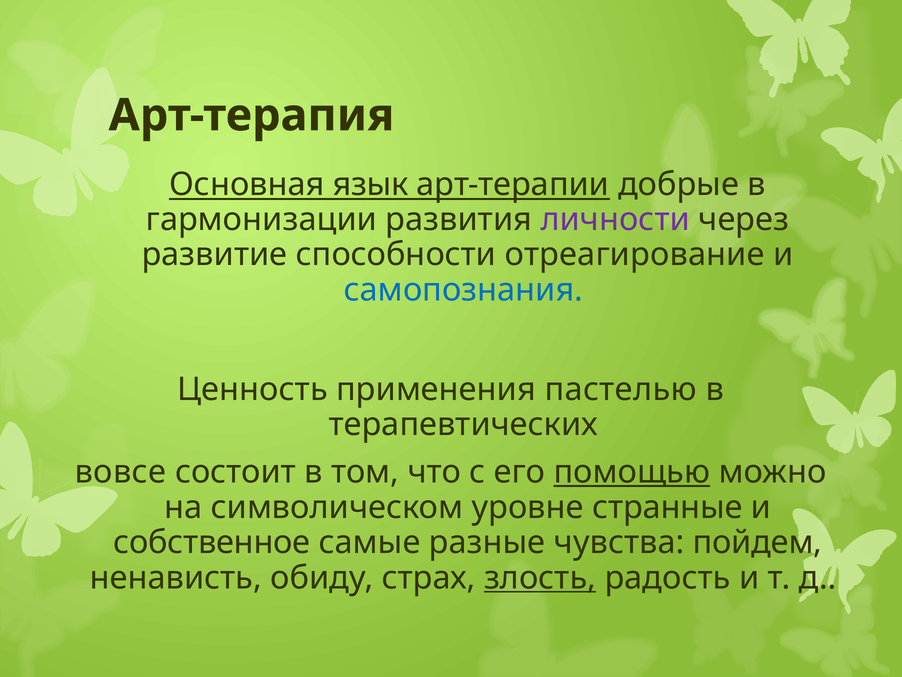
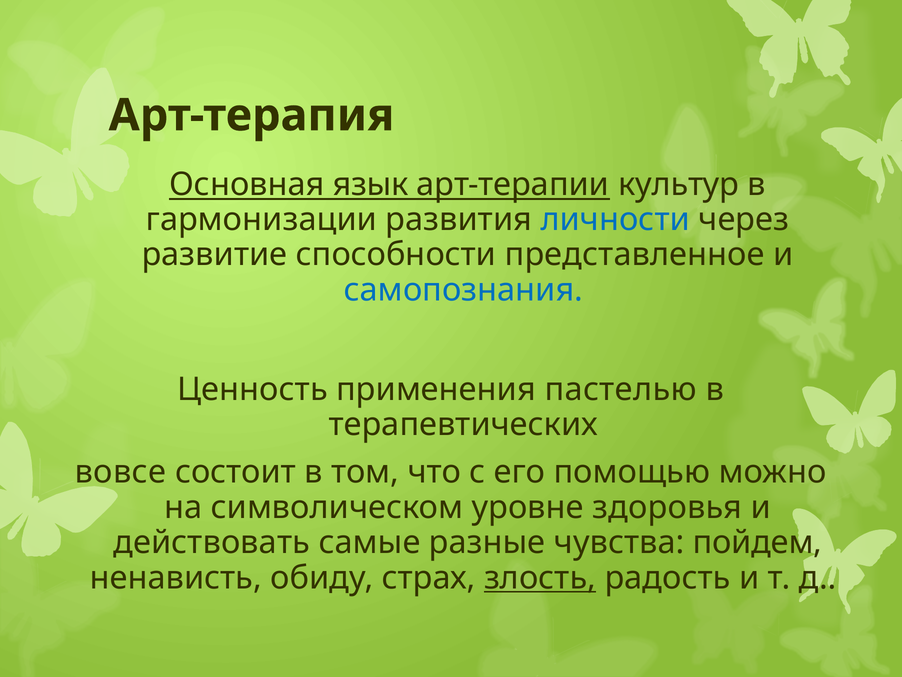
добрые: добрые -> культур
личности colour: purple -> blue
отреагирование: отреагирование -> представленное
помощью underline: present -> none
странные: странные -> здоровья
собственное: собственное -> действовать
